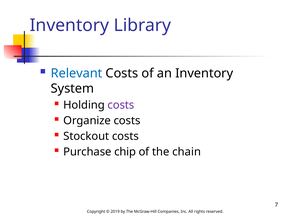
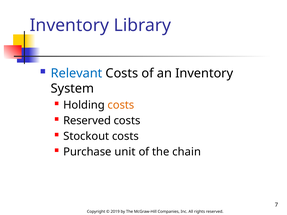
costs at (121, 105) colour: purple -> orange
Organize at (87, 121): Organize -> Reserved
chip: chip -> unit
